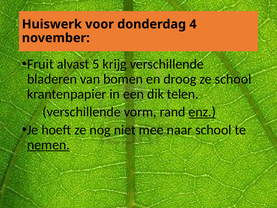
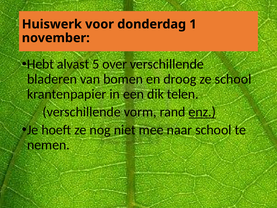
4: 4 -> 1
Fruit: Fruit -> Hebt
krijg: krijg -> over
nemen underline: present -> none
